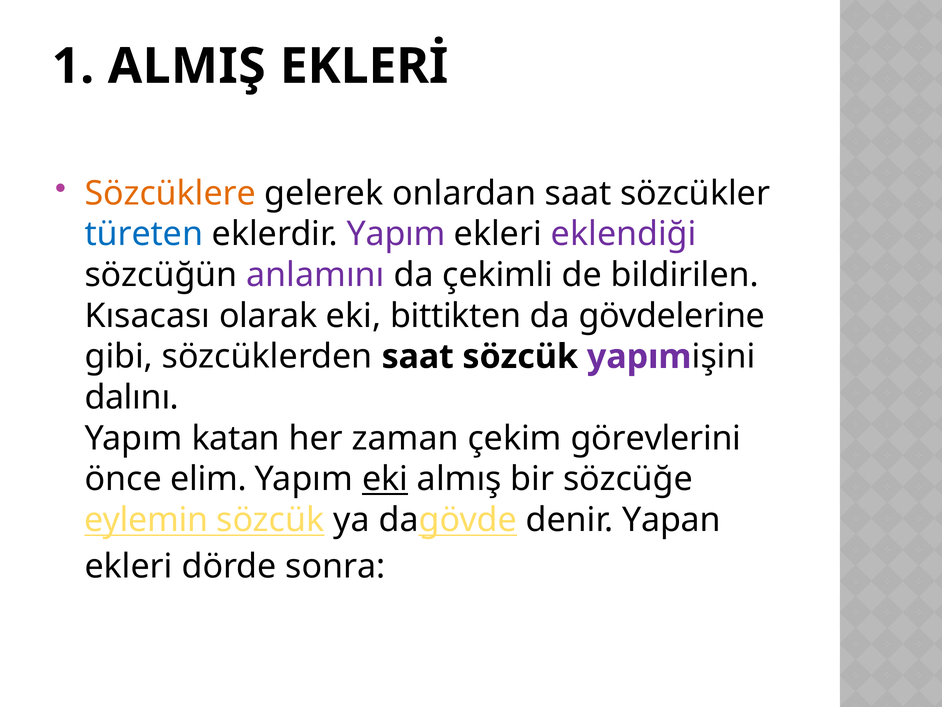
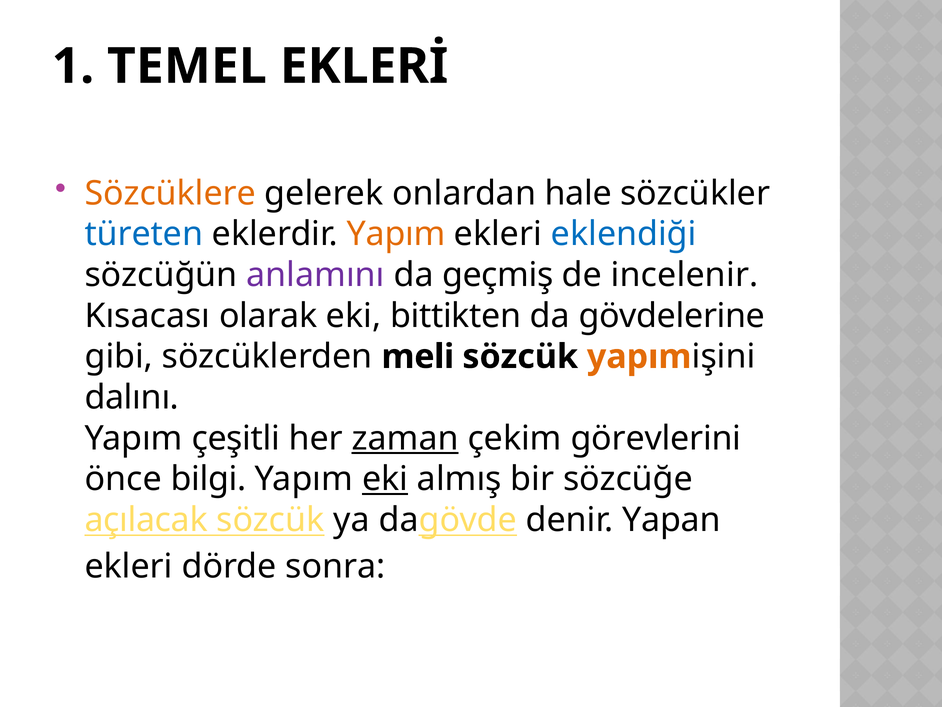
ALMIŞ: ALMIŞ -> TEMEL
onlardan saat: saat -> hale
Yapım at (396, 234) colour: purple -> orange
eklendiği colour: purple -> blue
çekimli: çekimli -> geçmiş
bildirilen: bildirilen -> incelenir
sözcüklerden saat: saat -> meli
yapım at (639, 356) colour: purple -> orange
katan: katan -> çeşitli
zaman underline: none -> present
elim: elim -> bilgi
eylemin: eylemin -> açılacak
